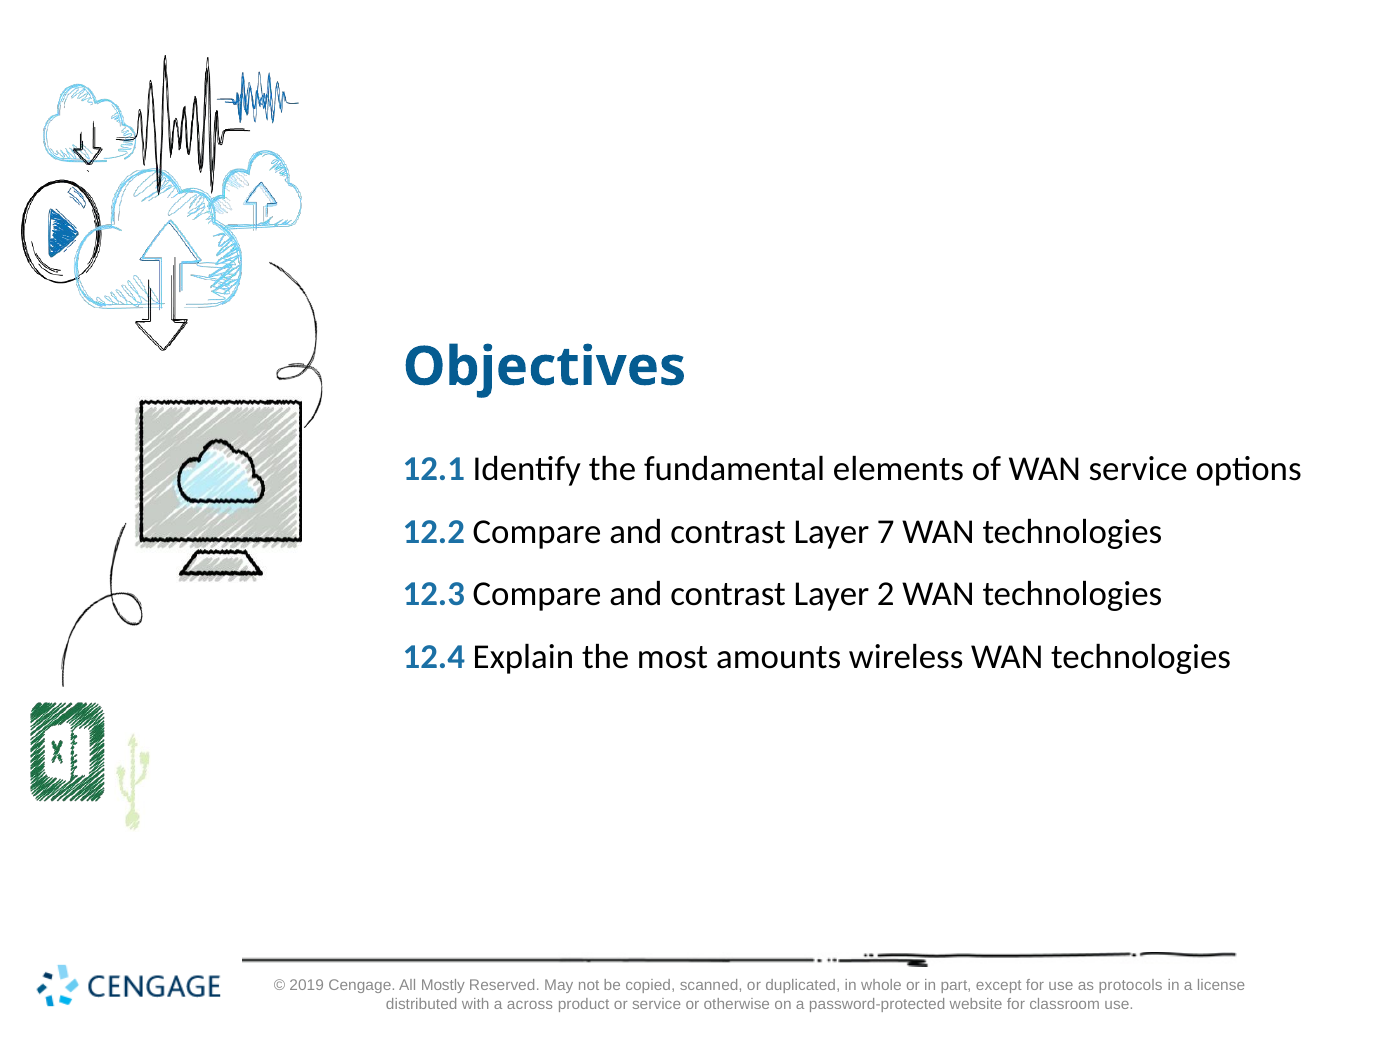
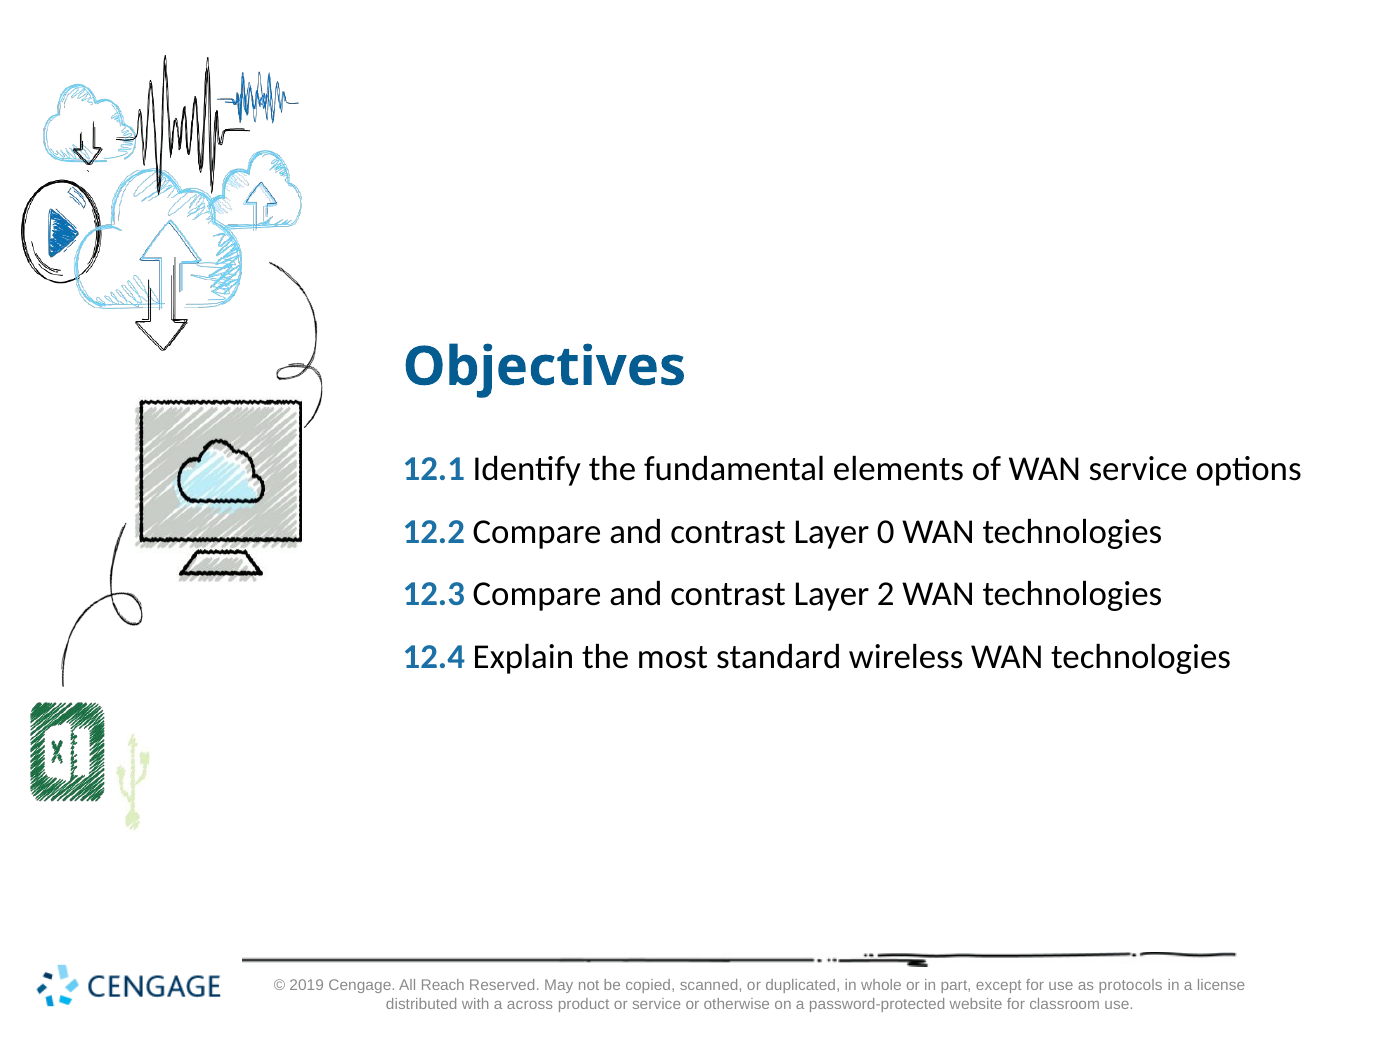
7: 7 -> 0
amounts: amounts -> standard
Mostly: Mostly -> Reach
